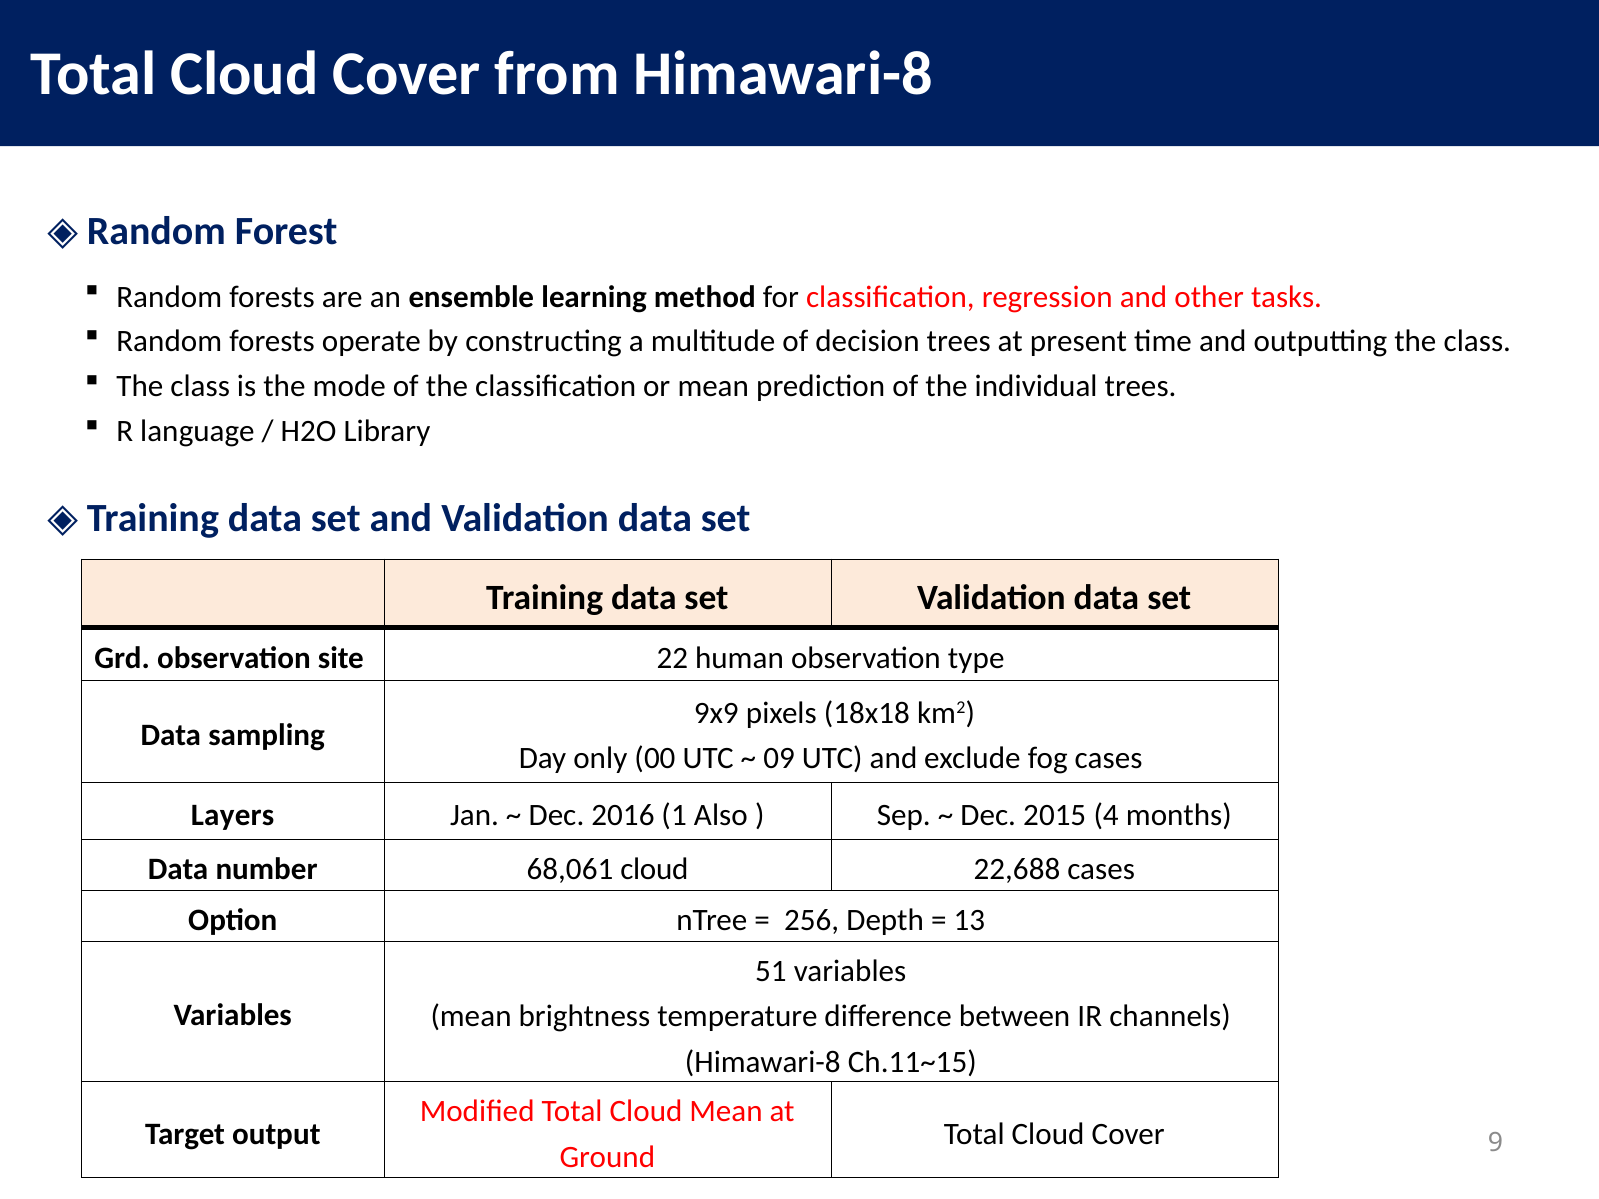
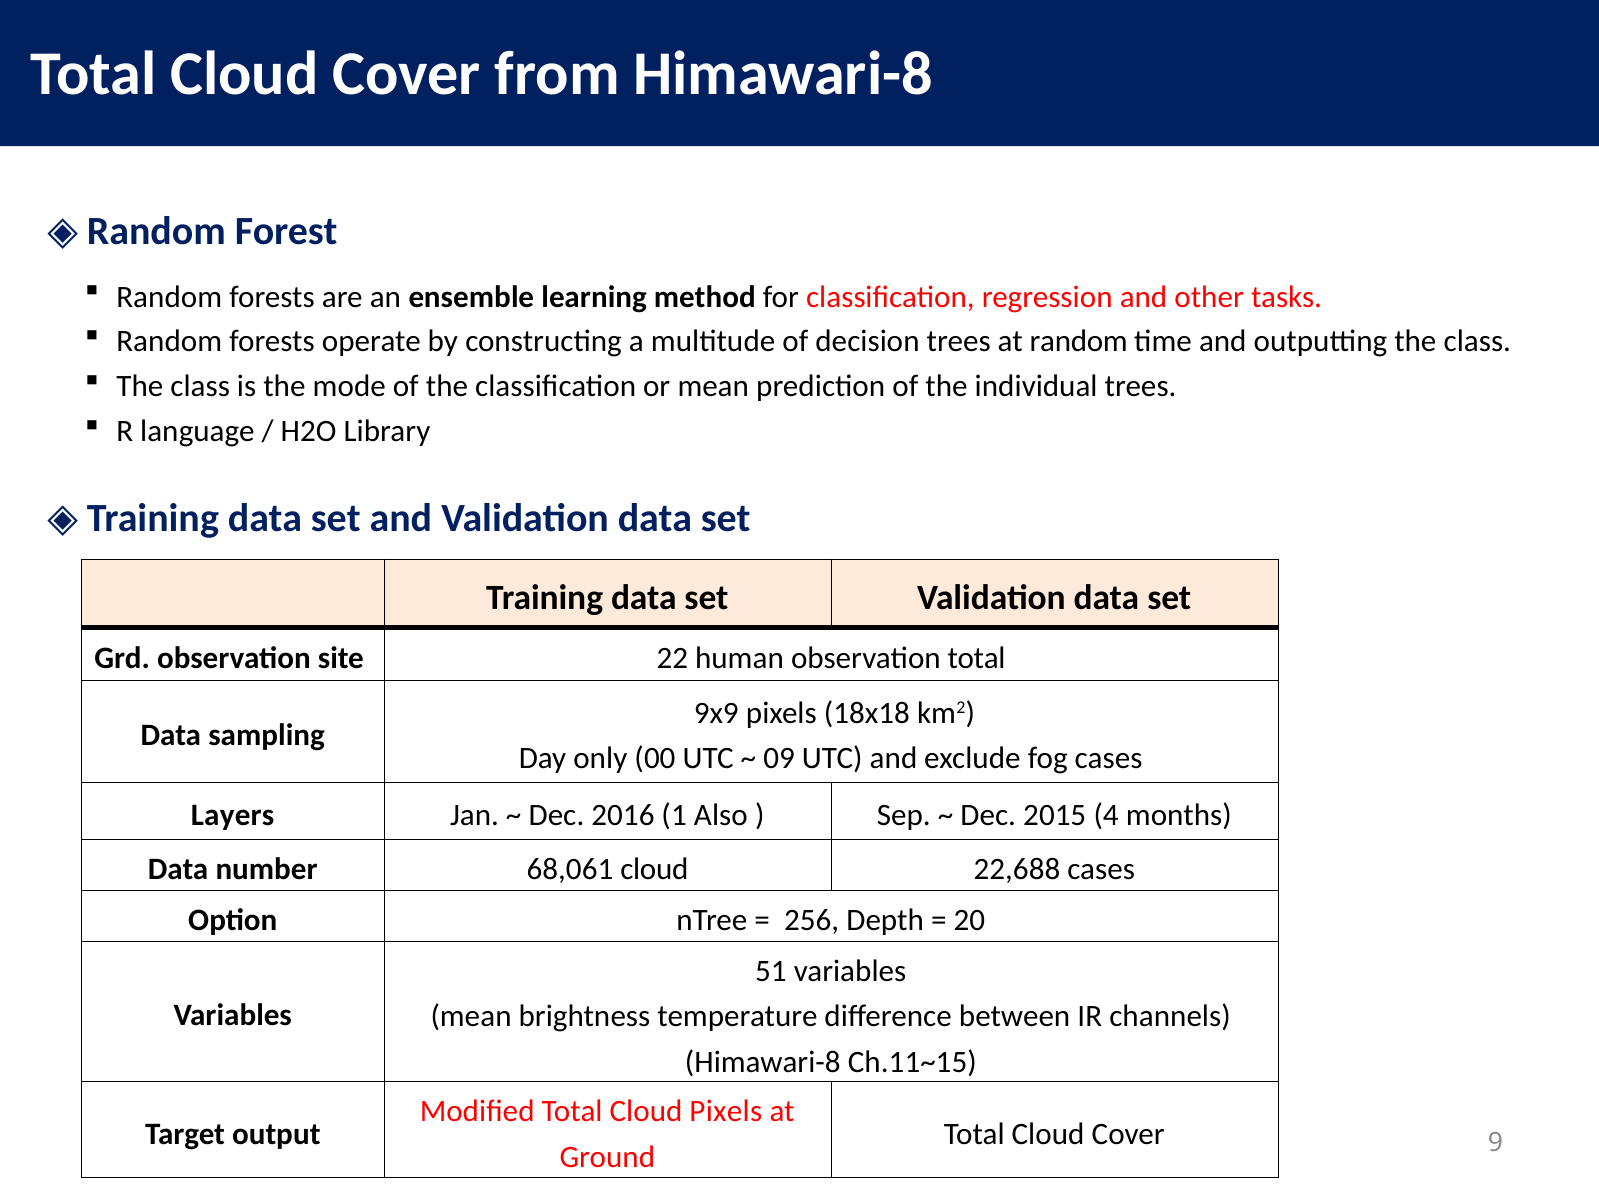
at present: present -> random
observation type: type -> total
13: 13 -> 20
Cloud Mean: Mean -> Pixels
